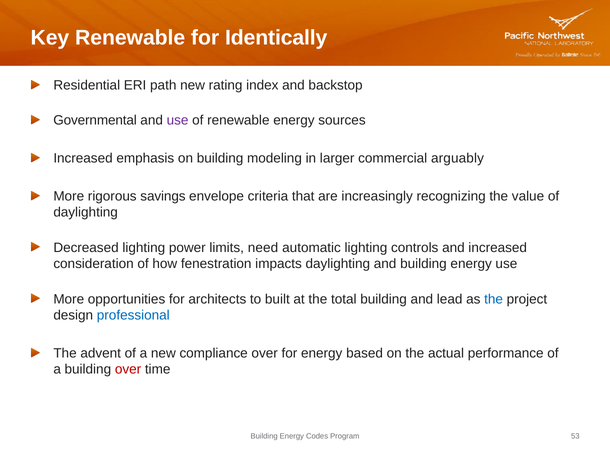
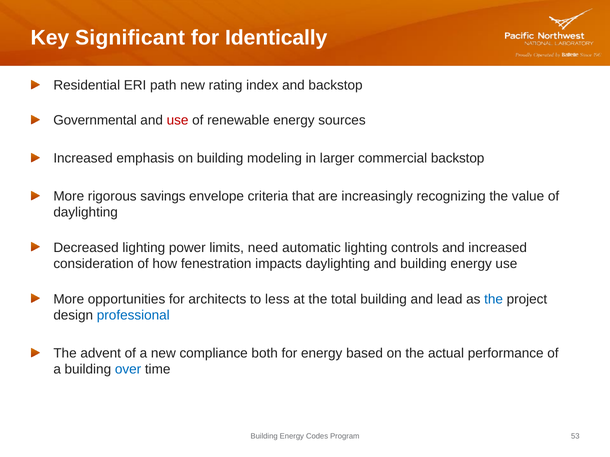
Key Renewable: Renewable -> Significant
use at (178, 121) colour: purple -> red
commercial arguably: arguably -> backstop
built: built -> less
compliance over: over -> both
over at (128, 370) colour: red -> blue
